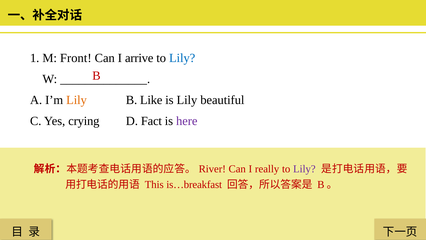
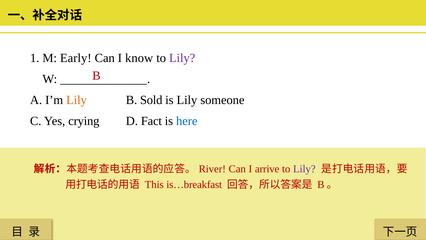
Front: Front -> Early
arrive: arrive -> know
Lily at (182, 58) colour: blue -> purple
Like: Like -> Sold
beautiful: beautiful -> someone
here colour: purple -> blue
really: really -> arrive
